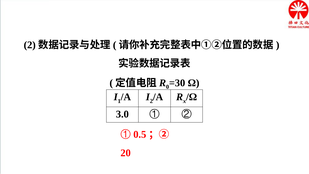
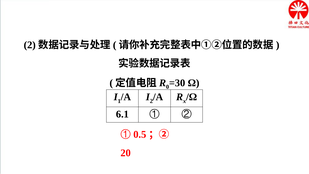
3.0: 3.0 -> 6.1
